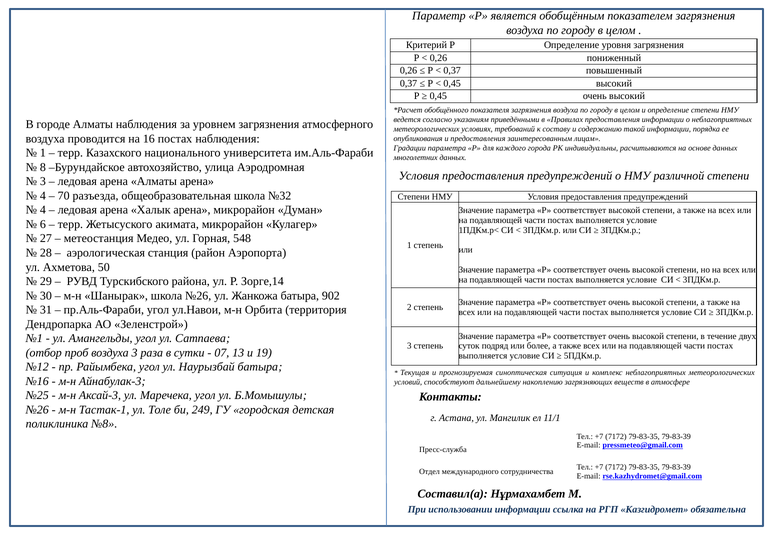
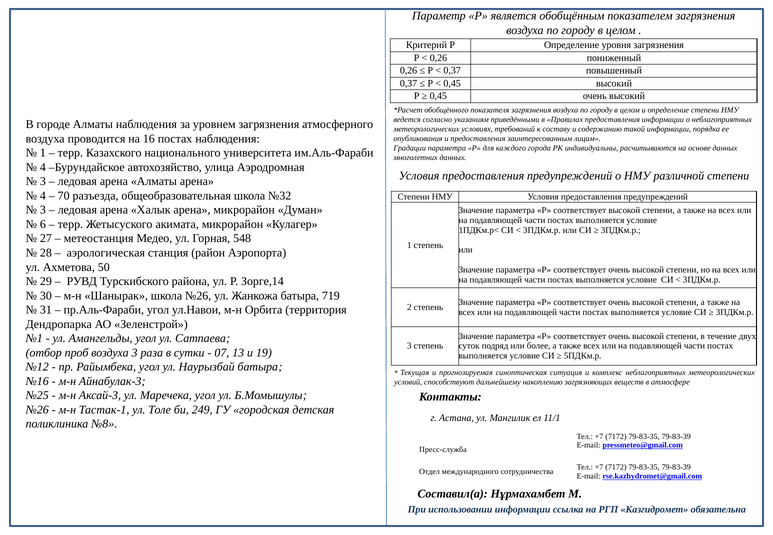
8 at (43, 167): 8 -> 4
4 at (43, 210): 4 -> 3
902: 902 -> 719
